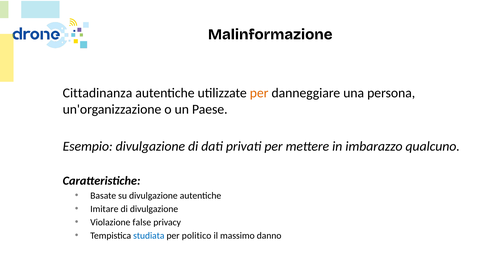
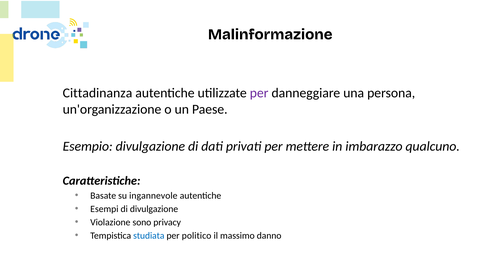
per at (259, 93) colour: orange -> purple
su divulgazione: divulgazione -> ingannevole
Imitare: Imitare -> Esempi
false: false -> sono
